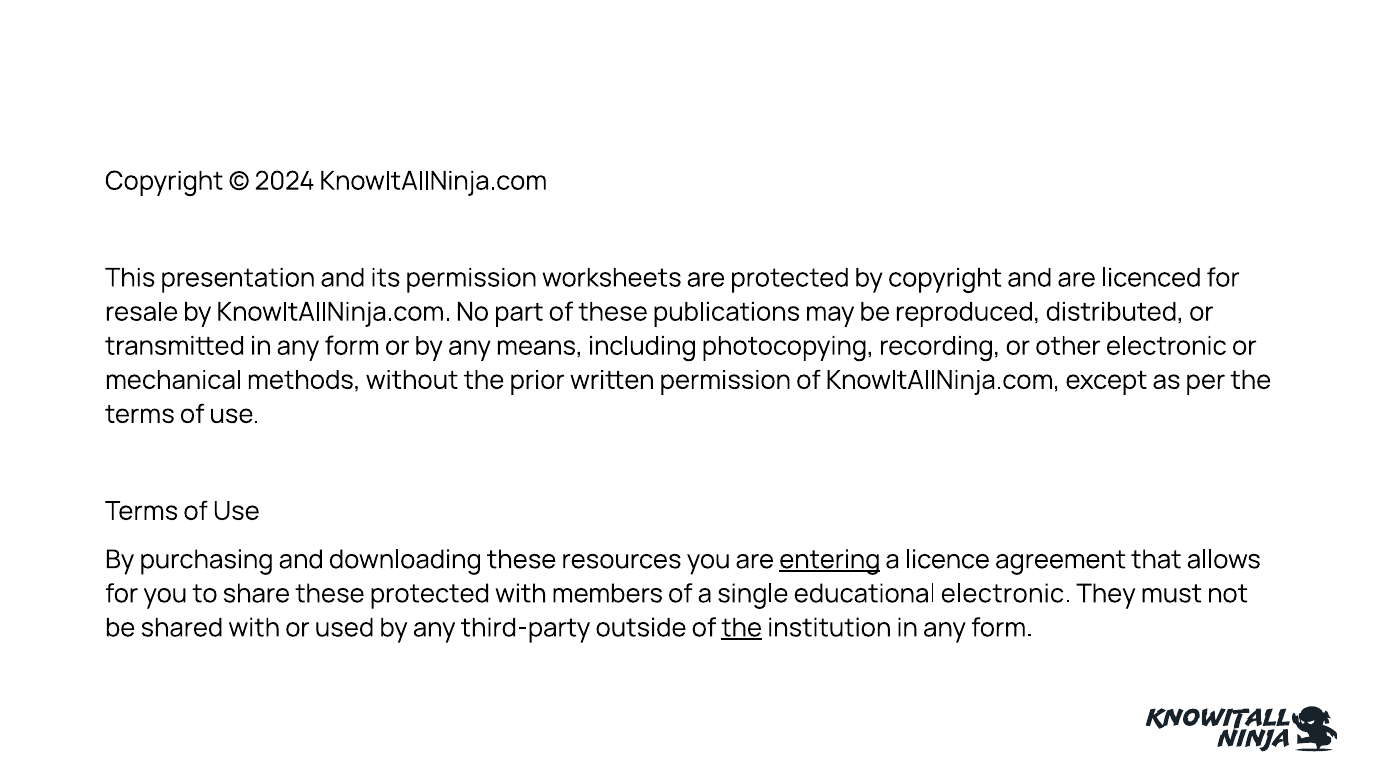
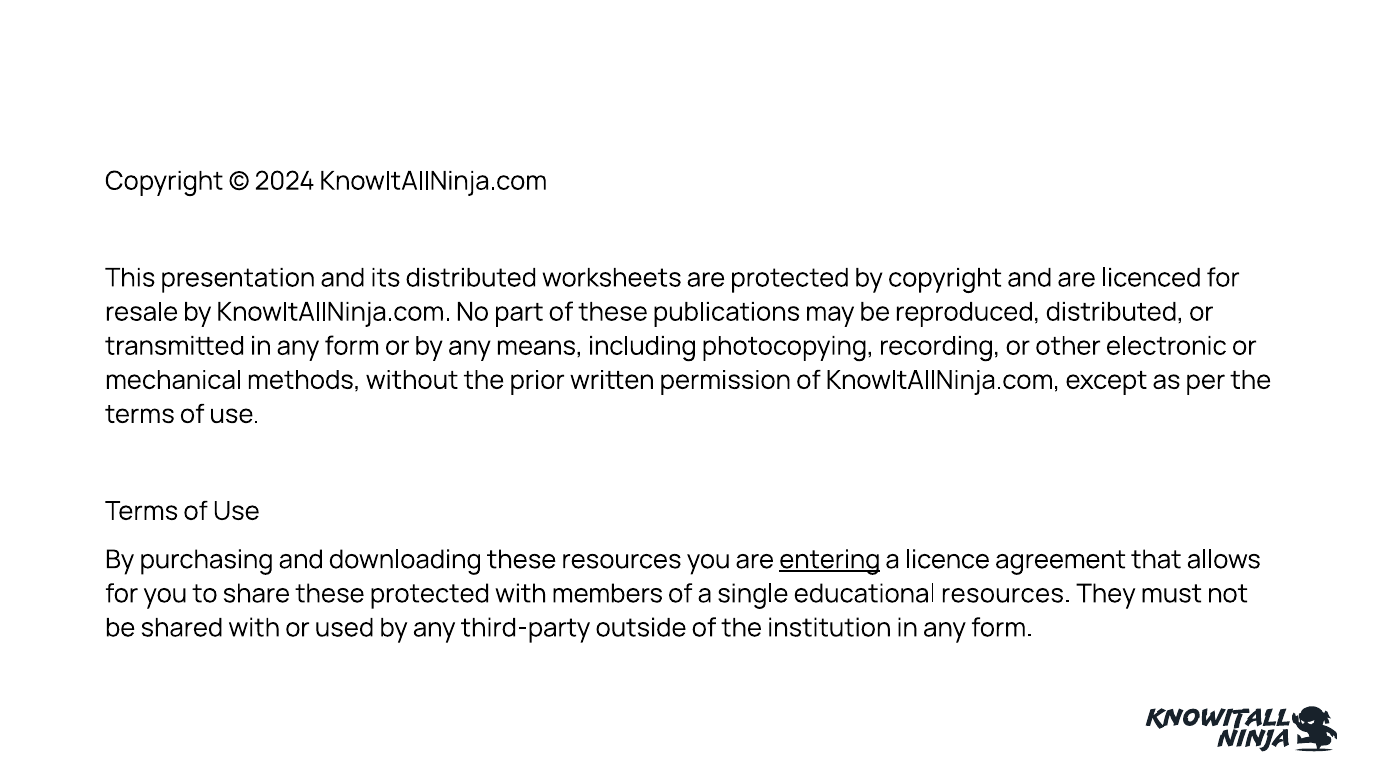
its permission: permission -> distributed
educational electronic: electronic -> resources
the at (742, 628) underline: present -> none
